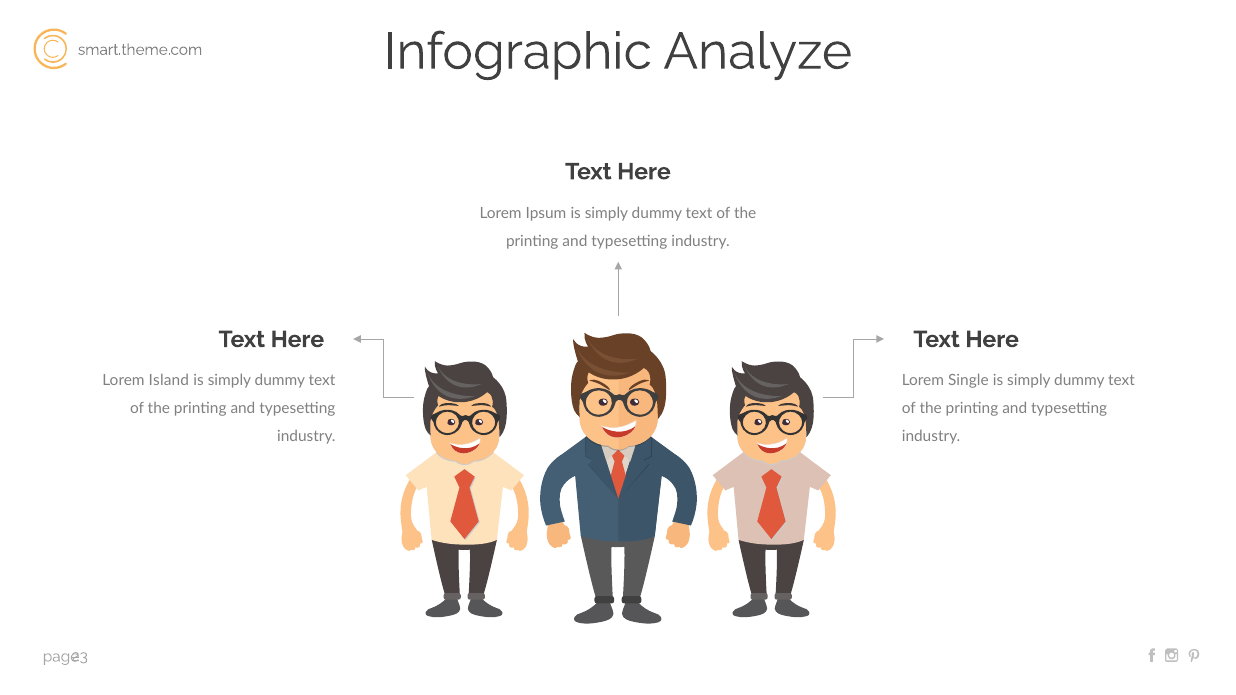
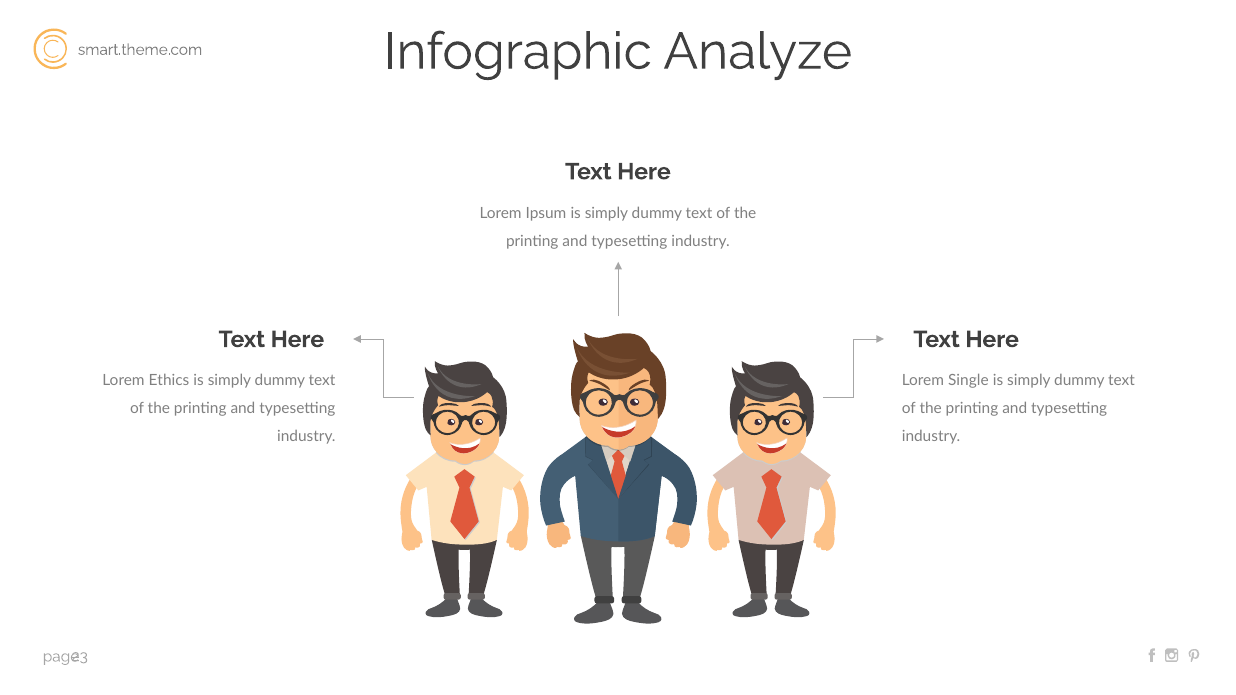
Island: Island -> Ethics
